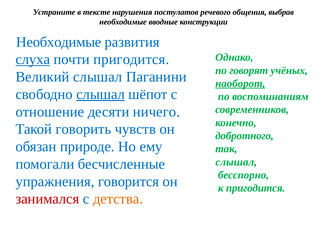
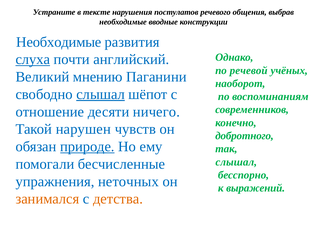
почти пригодится: пригодится -> английский
говорят: говорят -> речевой
Великий слышал: слышал -> мнению
наоборот underline: present -> none
говорить: говорить -> нарушен
природе underline: none -> present
говорится: говорится -> неточных
к пригодится: пригодится -> выражений
занимался colour: red -> orange
